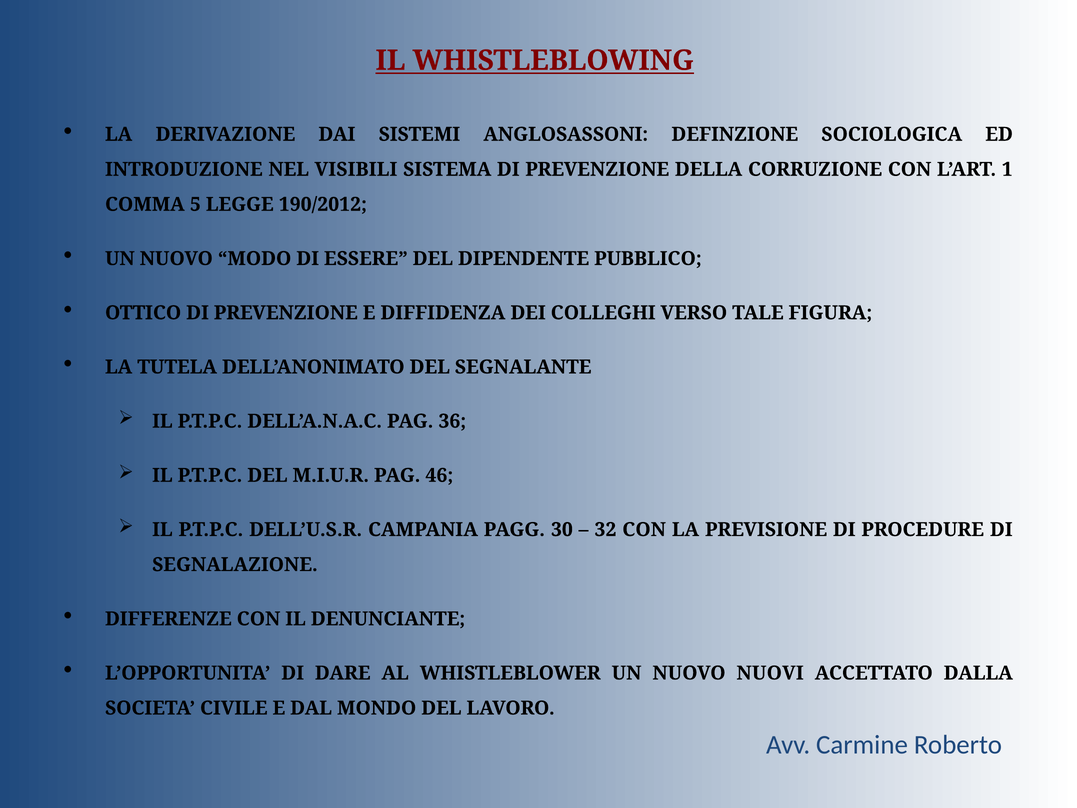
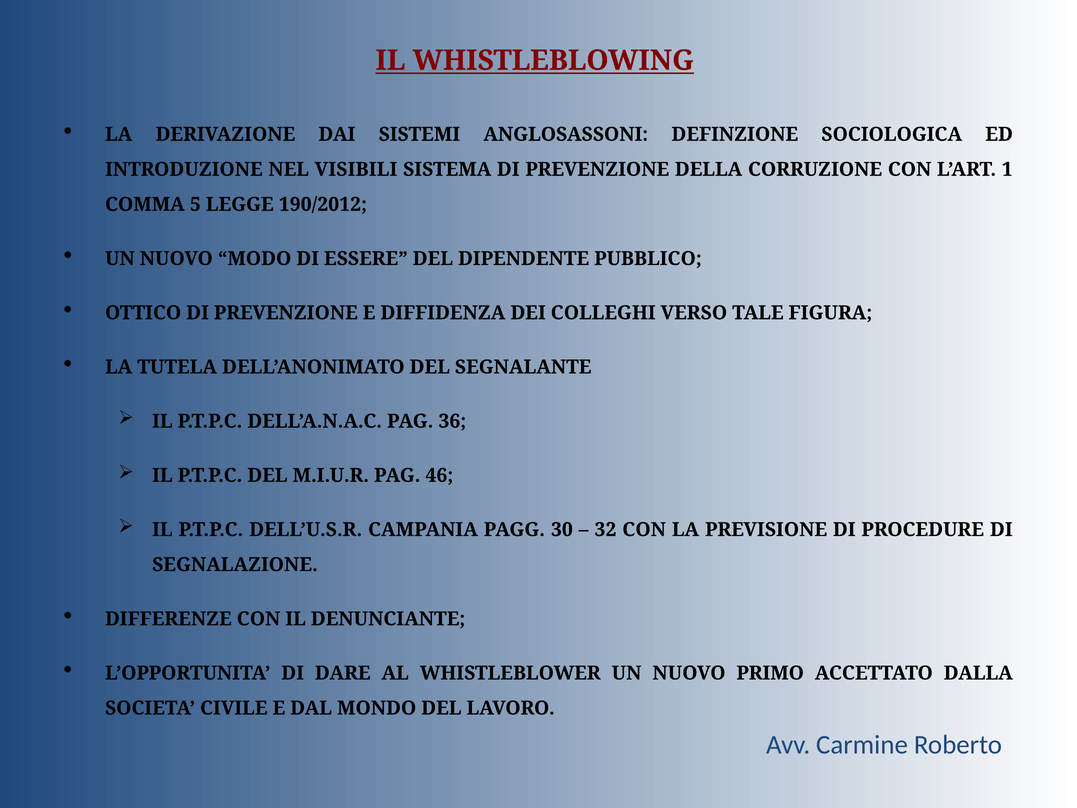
NUOVI: NUOVI -> PRIMO
